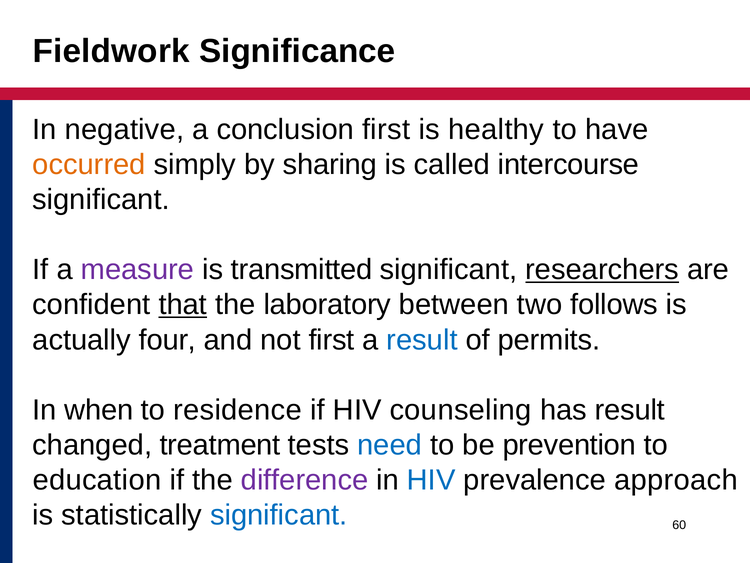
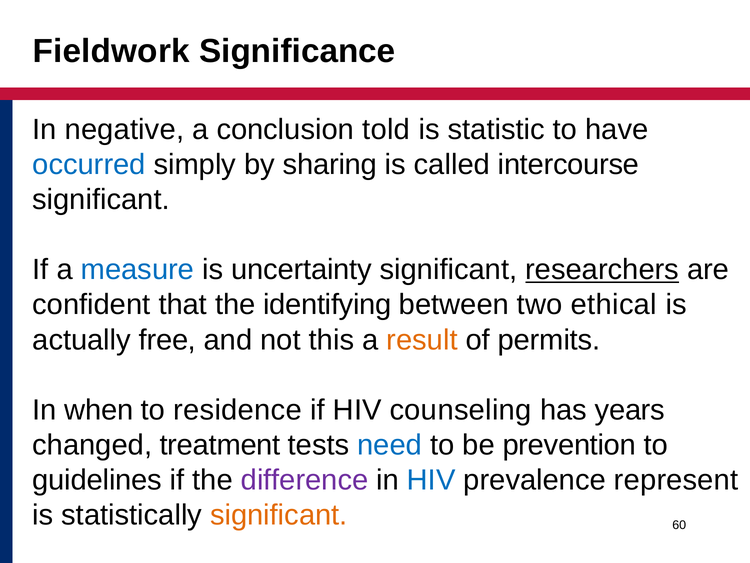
conclusion first: first -> told
healthy: healthy -> statistic
occurred colour: orange -> blue
measure colour: purple -> blue
transmitted: transmitted -> uncertainty
that underline: present -> none
laboratory: laboratory -> identifying
follows: follows -> ethical
four: four -> free
not first: first -> this
result at (422, 340) colour: blue -> orange
has result: result -> years
education: education -> guidelines
approach: approach -> represent
significant at (279, 515) colour: blue -> orange
